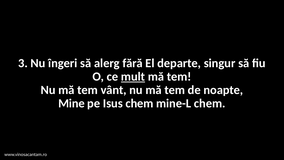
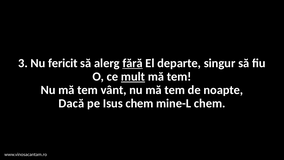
îngeri: îngeri -> fericit
fără underline: none -> present
Mine: Mine -> Dacă
